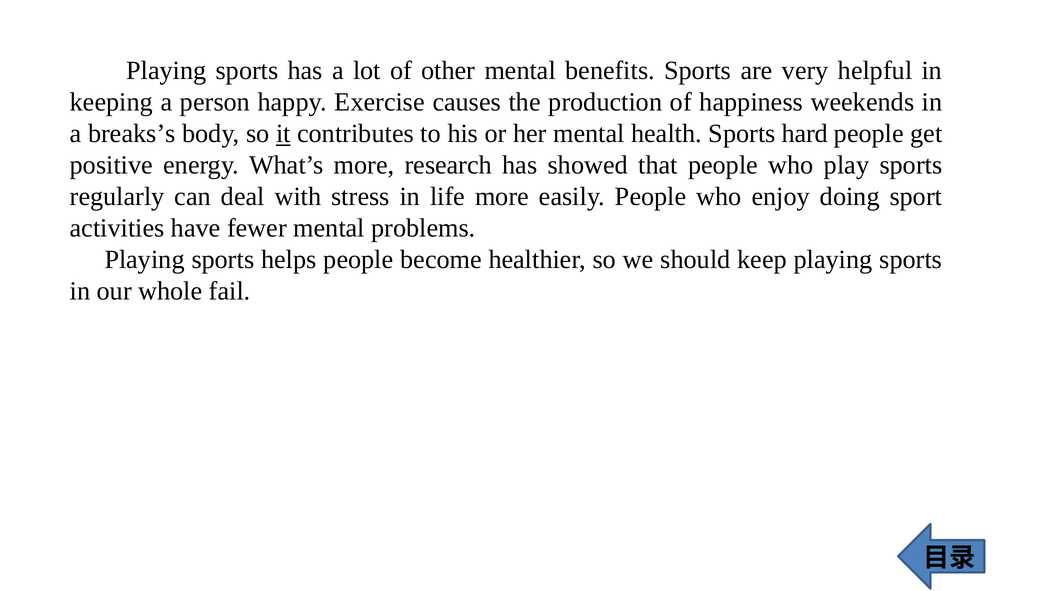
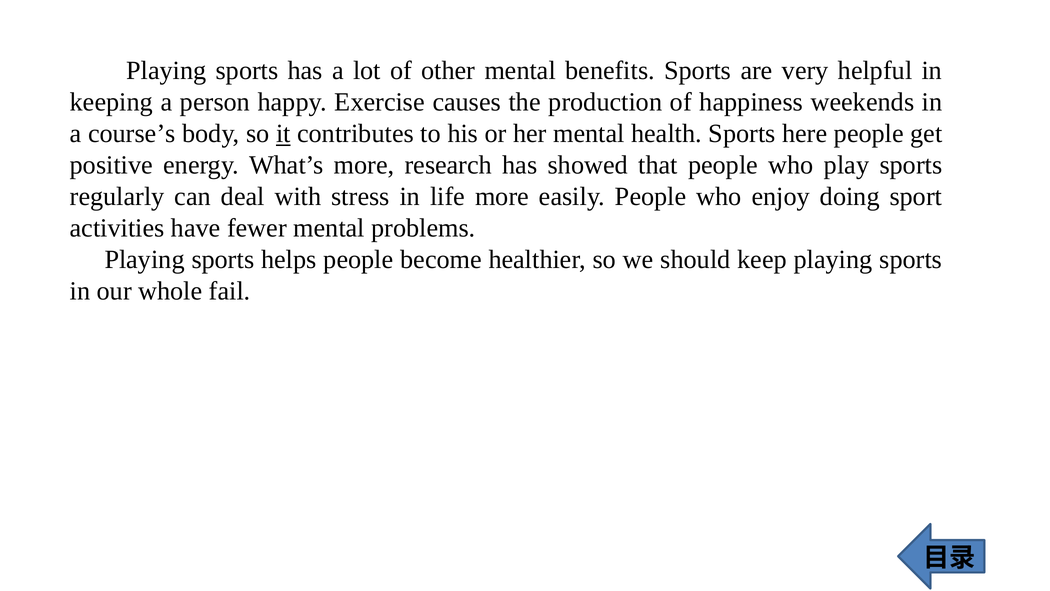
breaks’s: breaks’s -> course’s
hard: hard -> here
